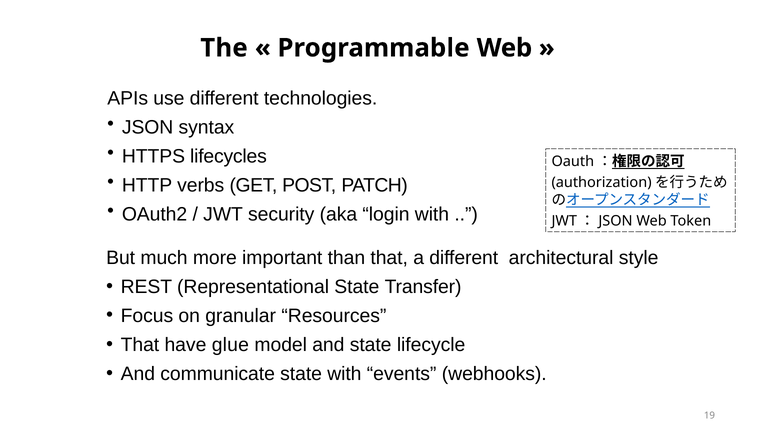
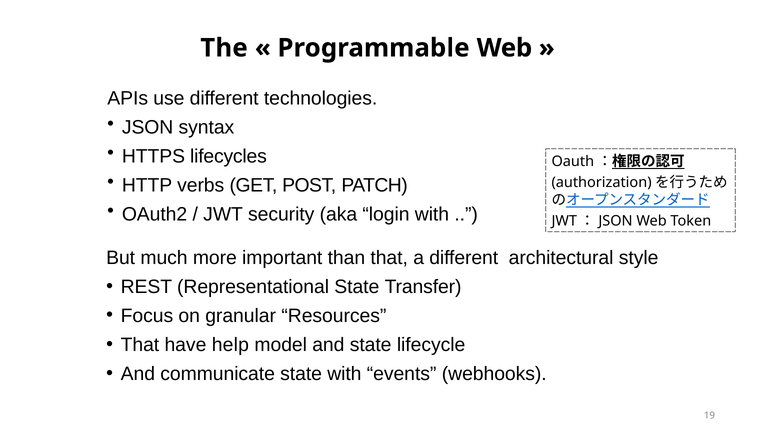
glue: glue -> help
